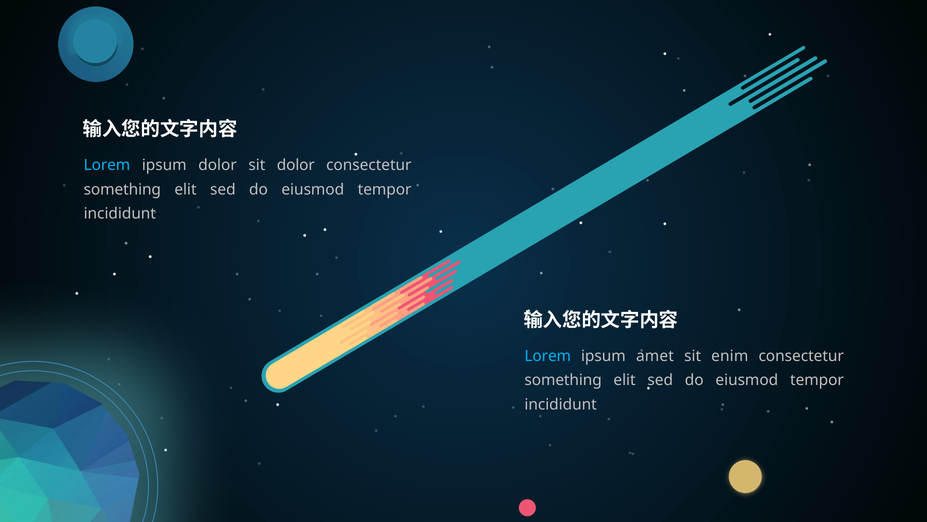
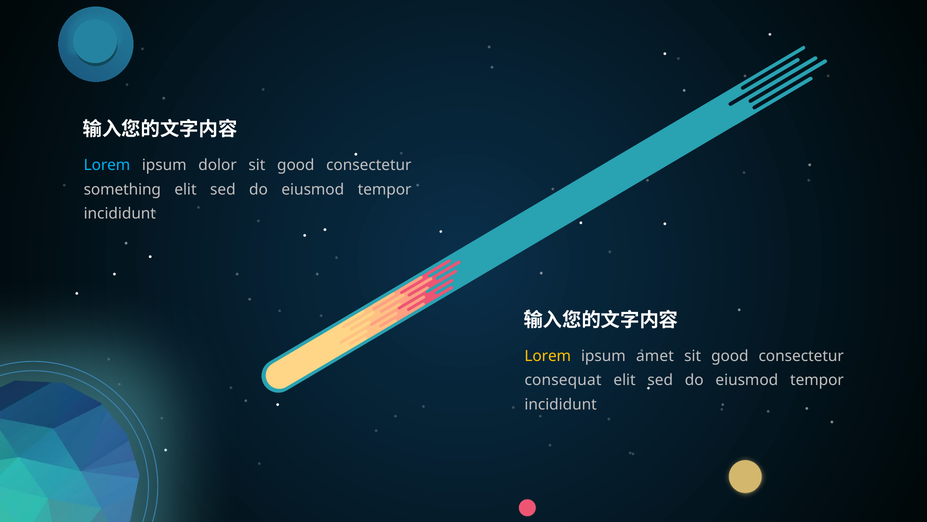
dolor sit dolor: dolor -> good
Lorem at (548, 356) colour: light blue -> yellow
enim at (730, 356): enim -> good
something at (563, 380): something -> consequat
